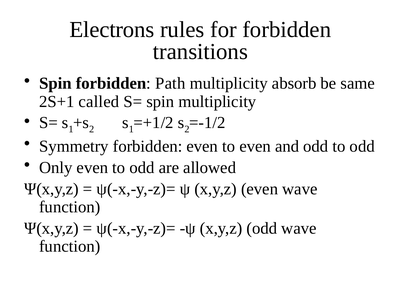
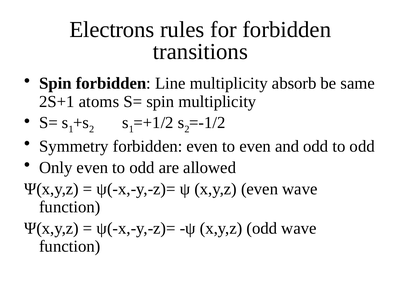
Path: Path -> Line
called: called -> atoms
